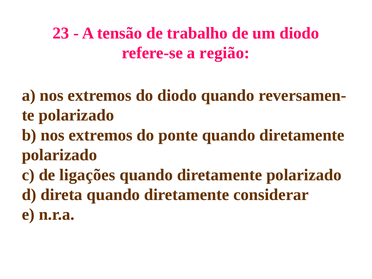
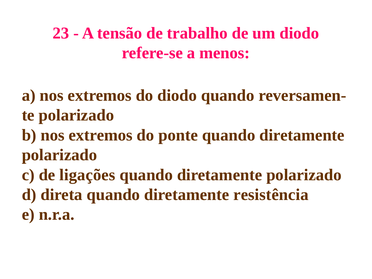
região: região -> menos
considerar: considerar -> resistência
